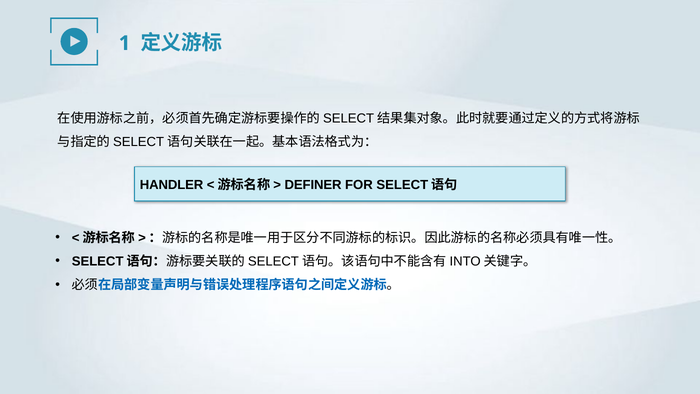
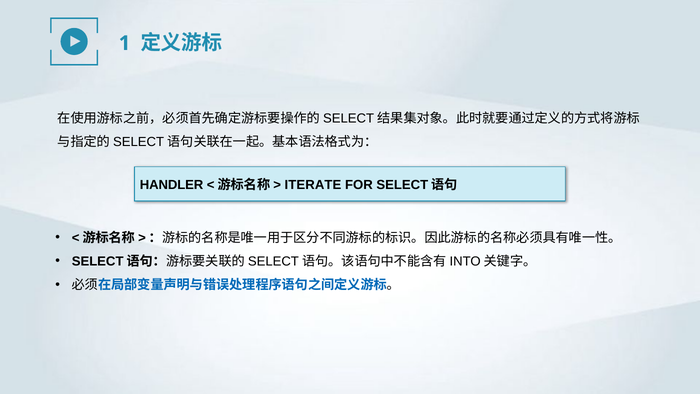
DEFINER: DEFINER -> ITERATE
